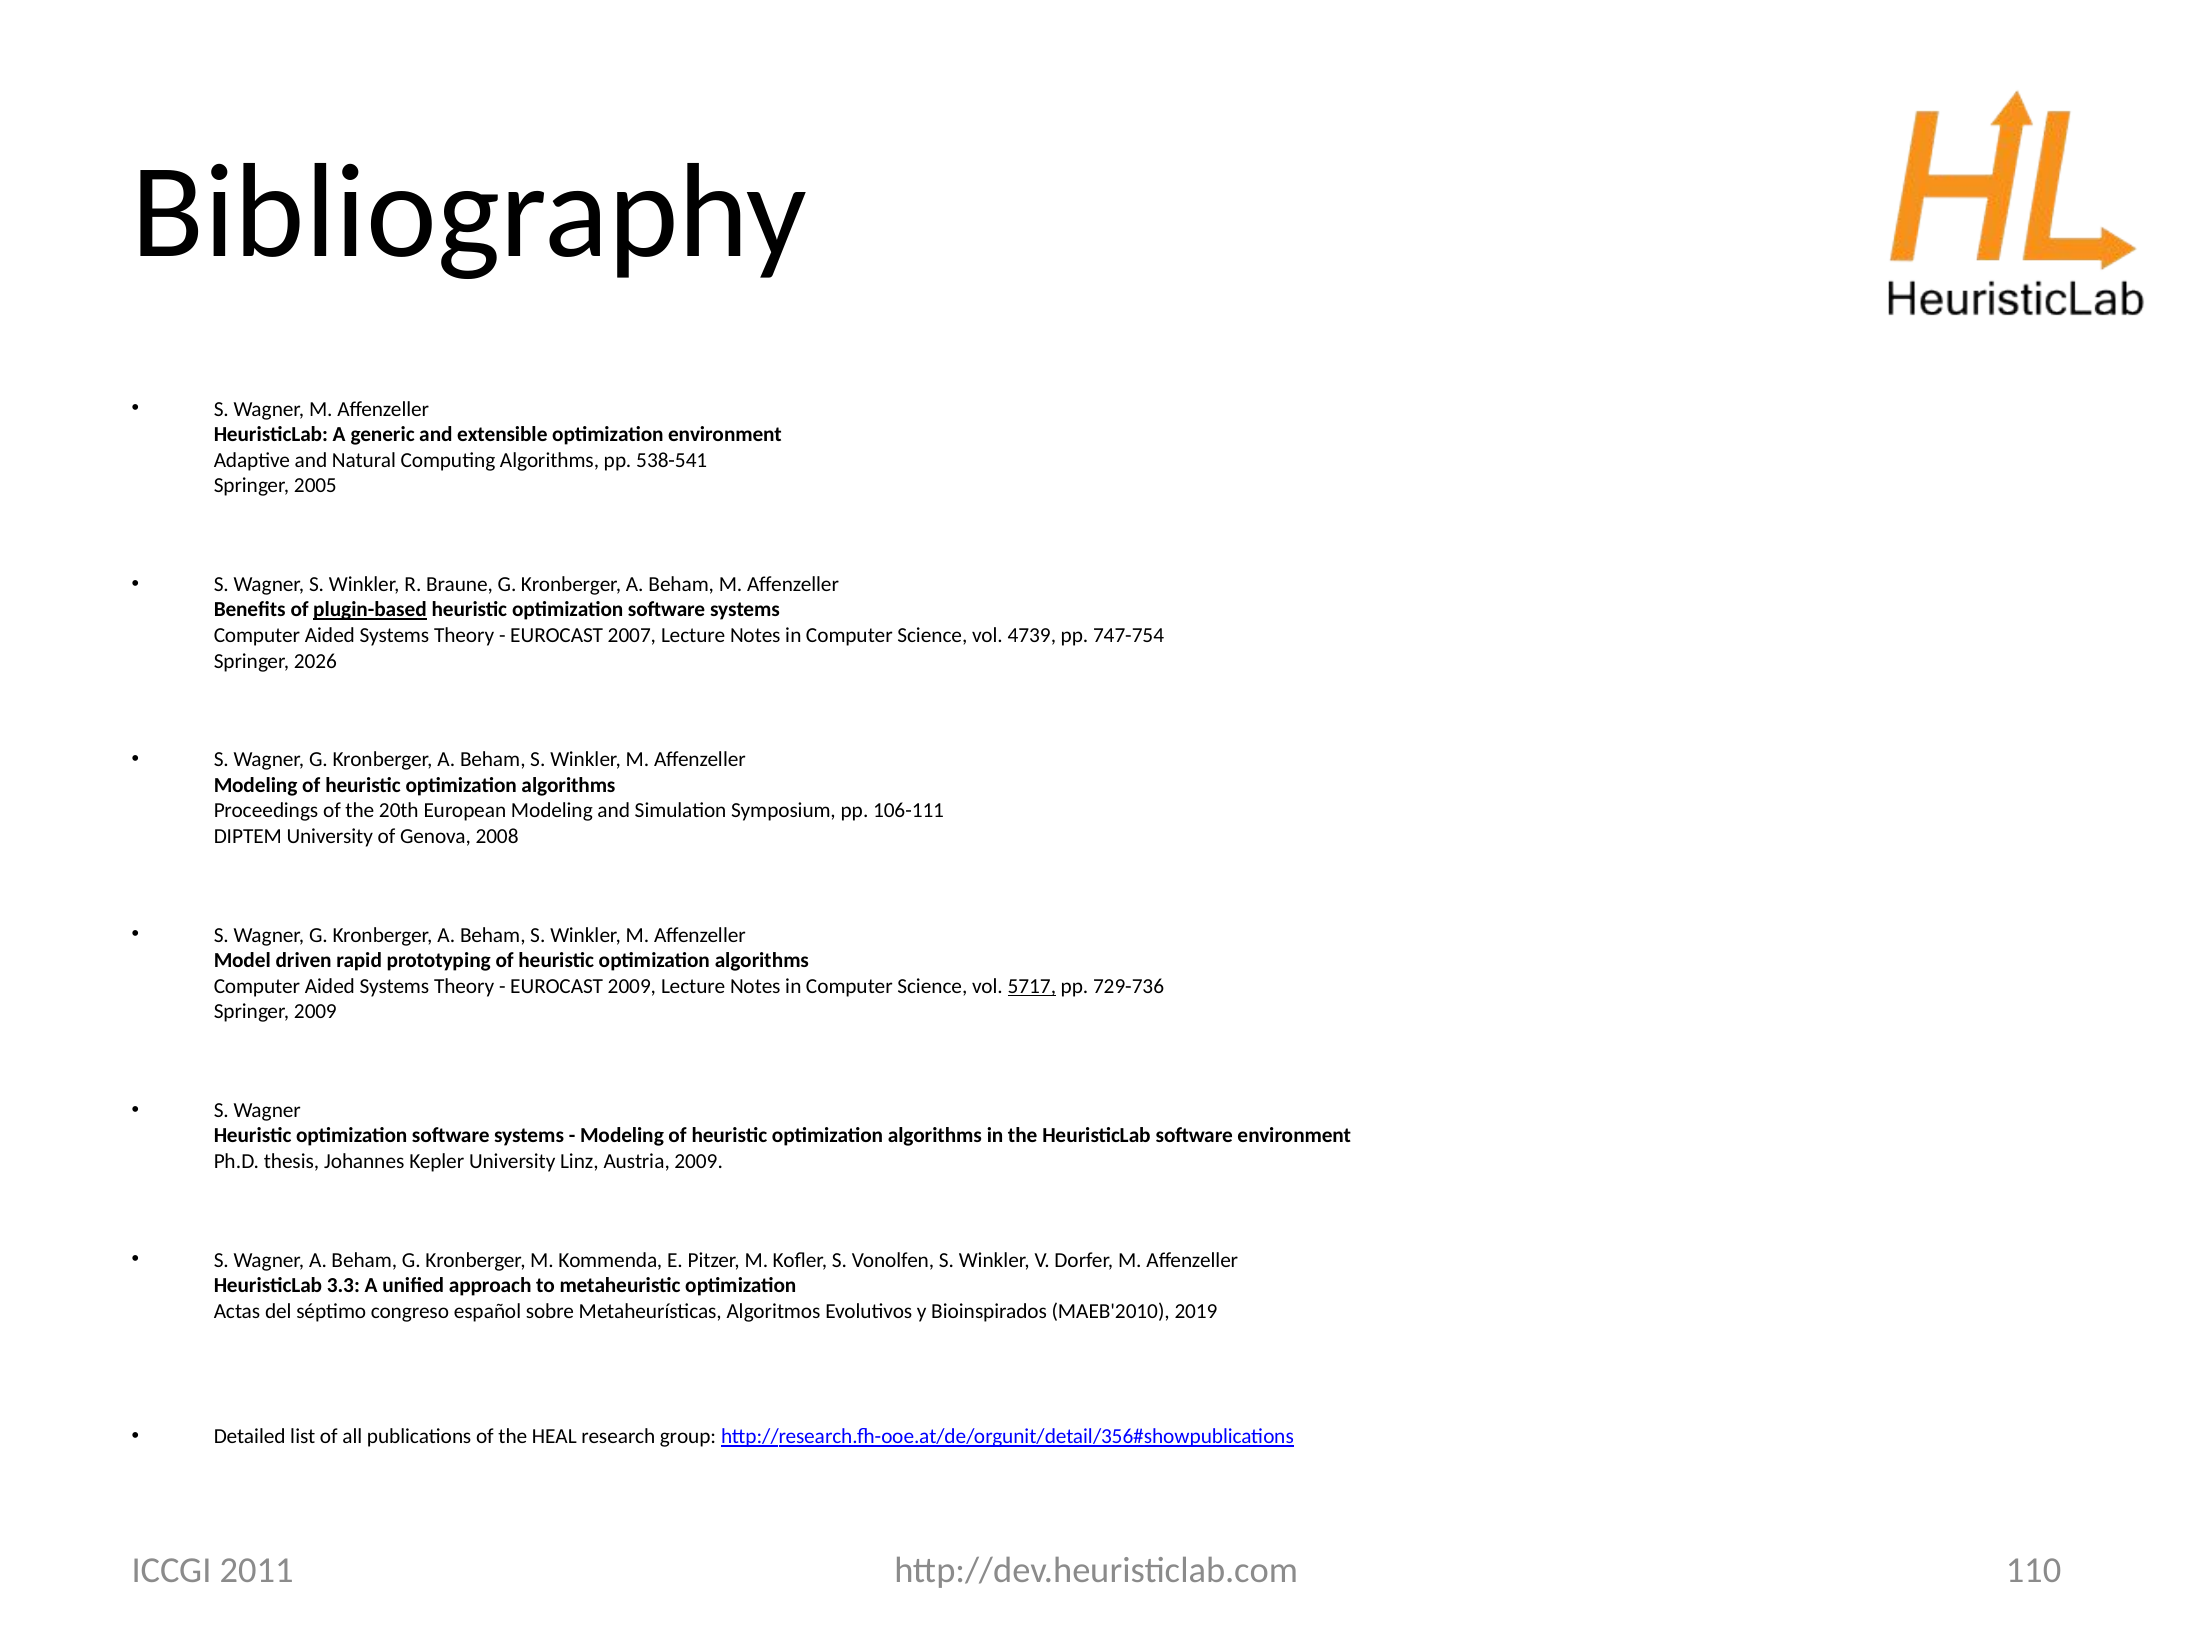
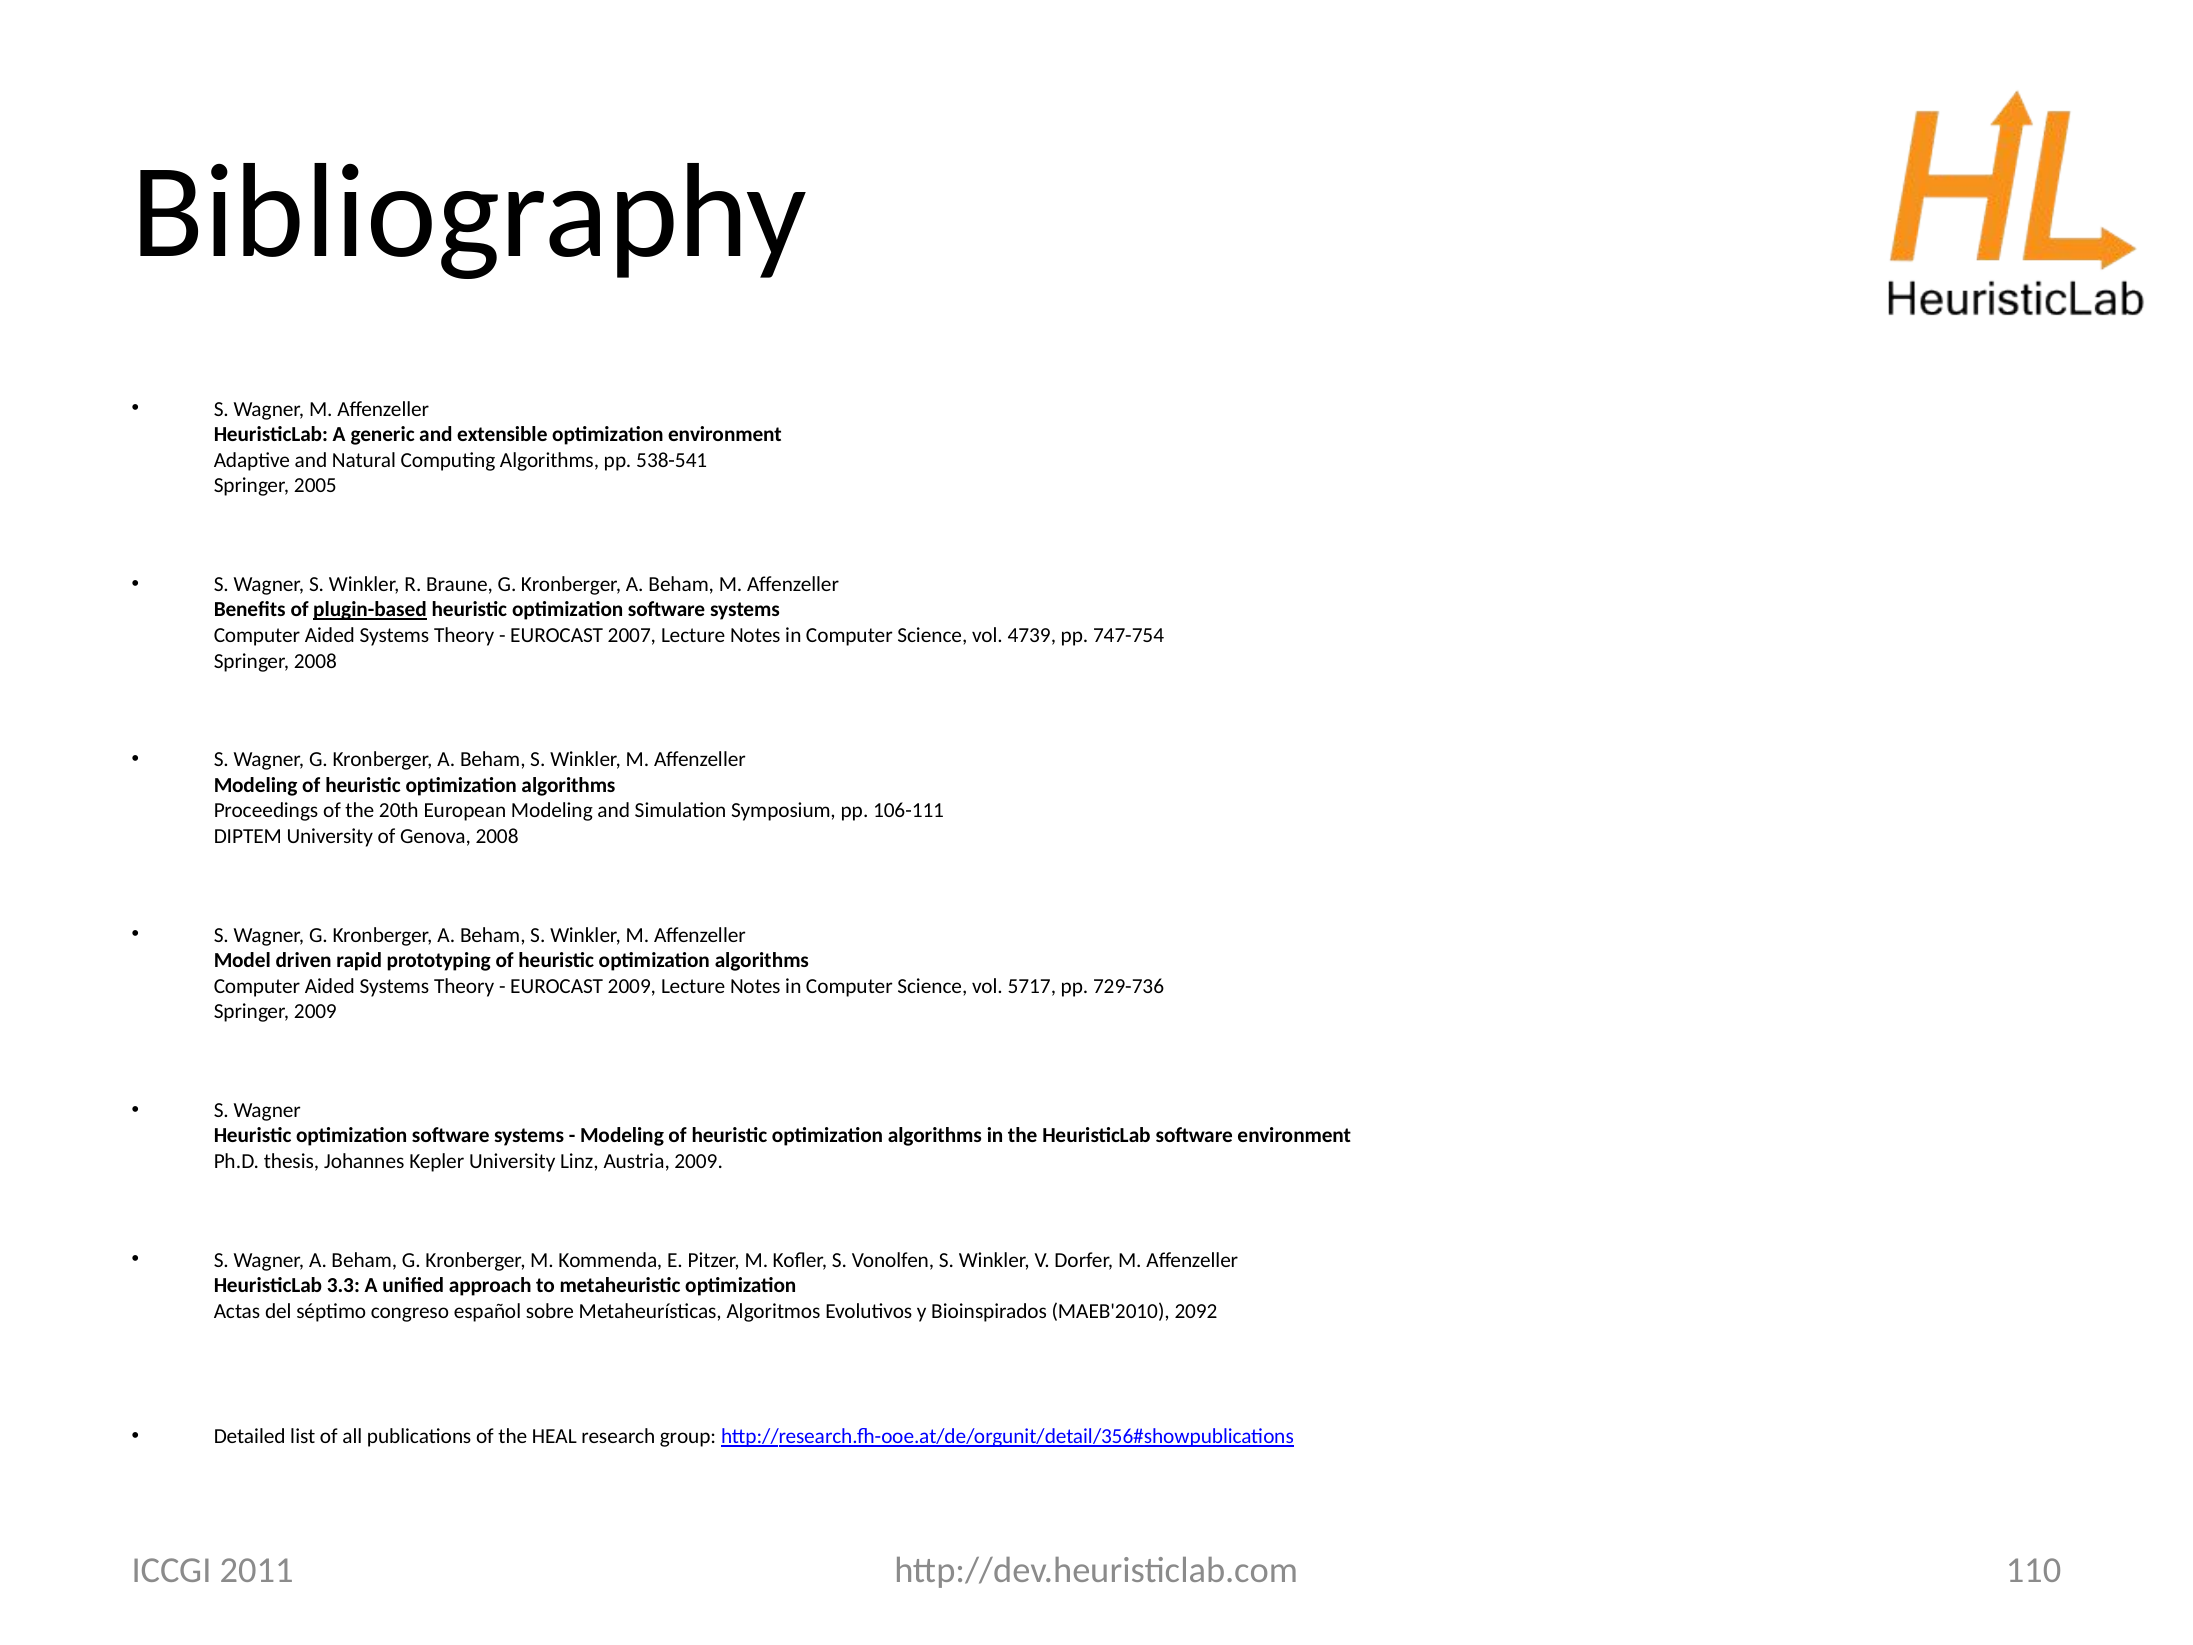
Springer 2026: 2026 -> 2008
5717 underline: present -> none
2019: 2019 -> 2092
